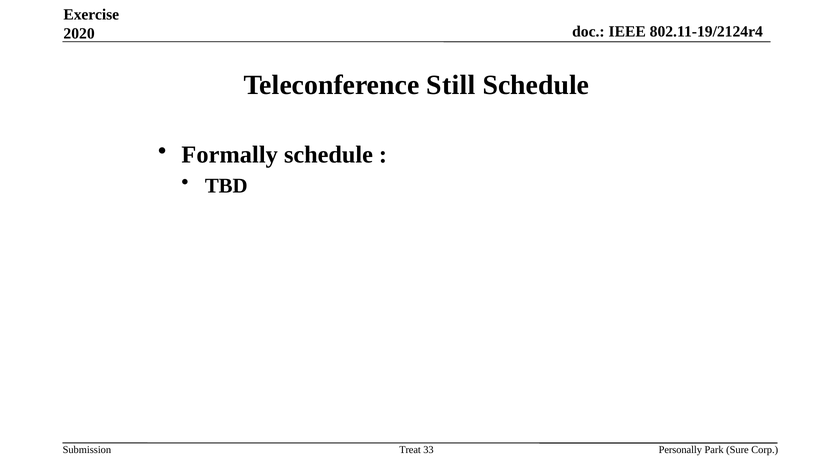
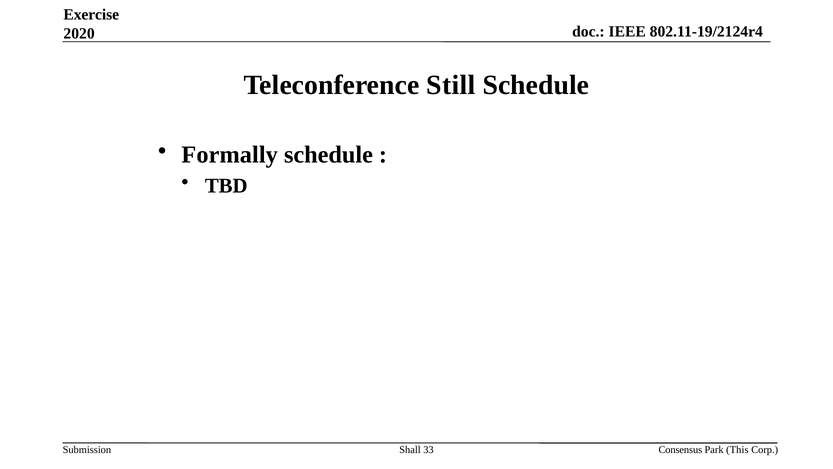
Treat: Treat -> Shall
Personally: Personally -> Consensus
Sure: Sure -> This
